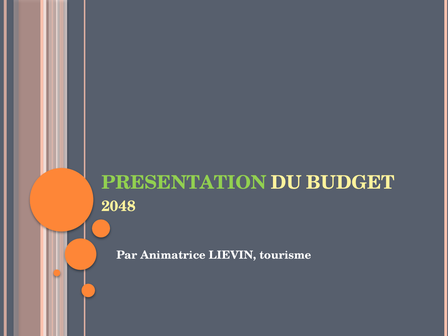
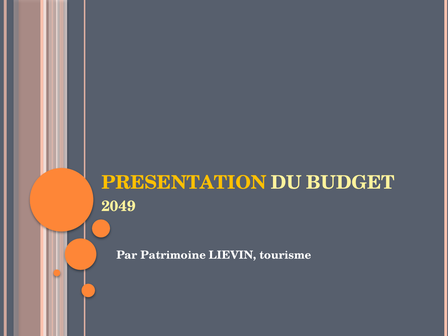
PRESENTATION colour: light green -> yellow
2048: 2048 -> 2049
Animatrice: Animatrice -> Patrimoine
